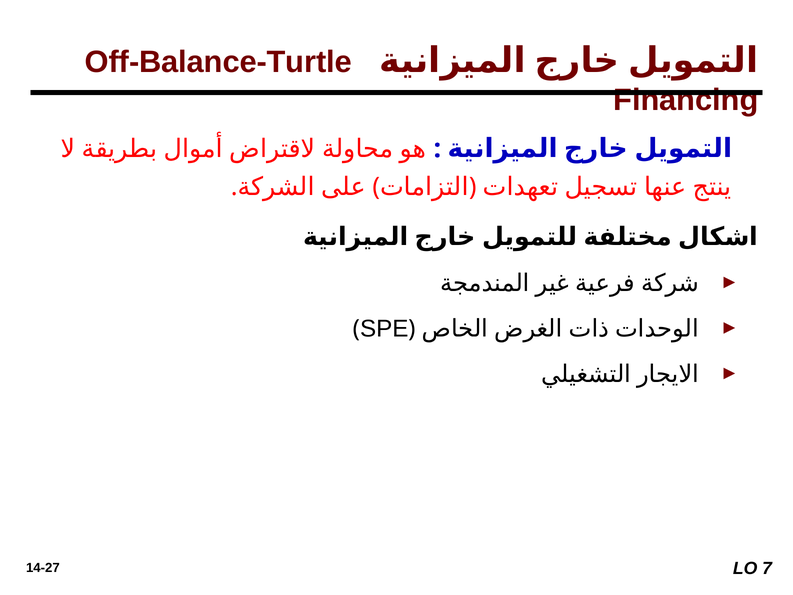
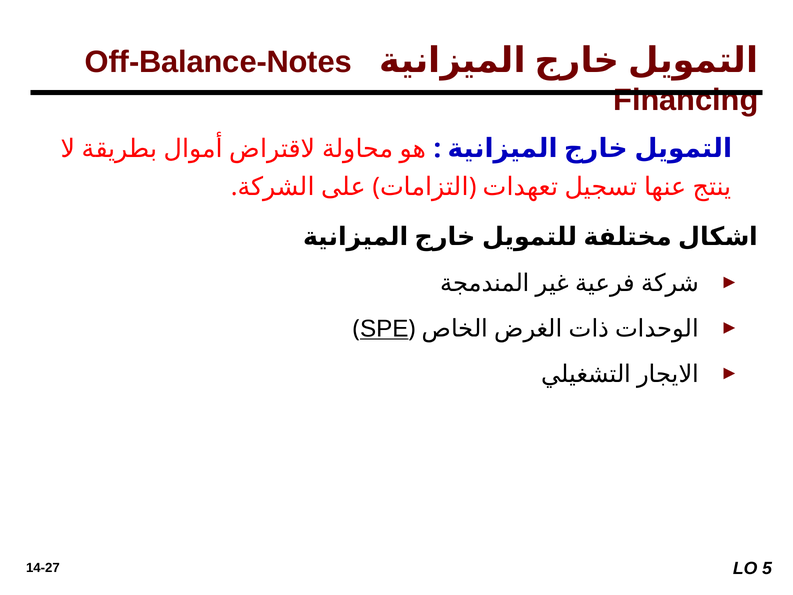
Off-Balance-Turtle: Off-Balance-Turtle -> Off-Balance-Notes
SPE underline: none -> present
7: 7 -> 5
